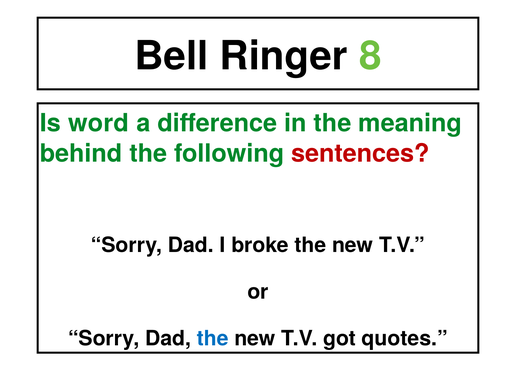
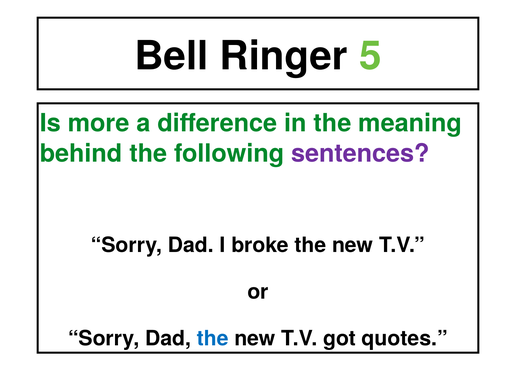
8: 8 -> 5
word: word -> more
sentences colour: red -> purple
